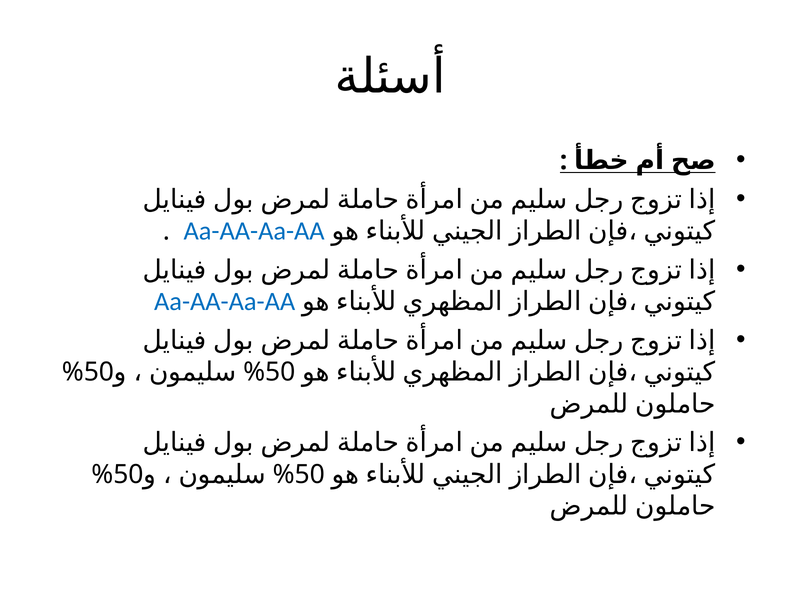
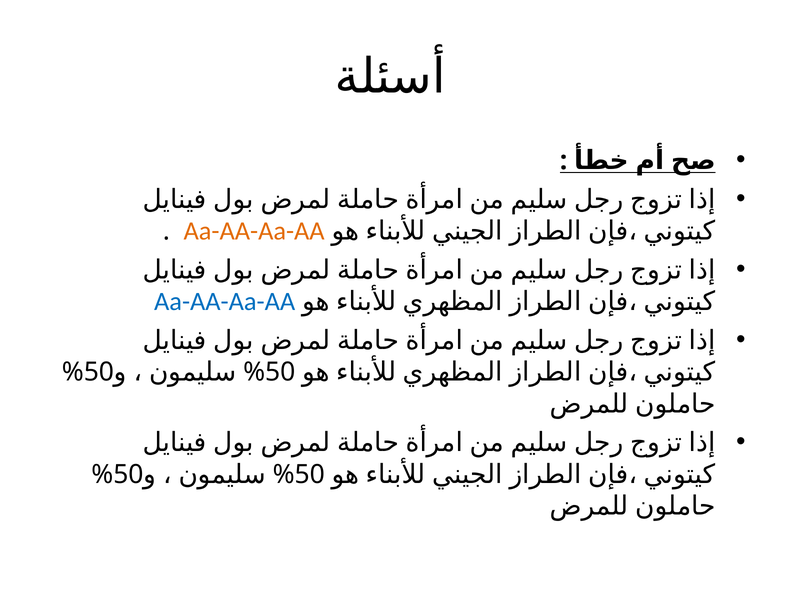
Aa-AA-Aa-AA at (254, 231) colour: blue -> orange
